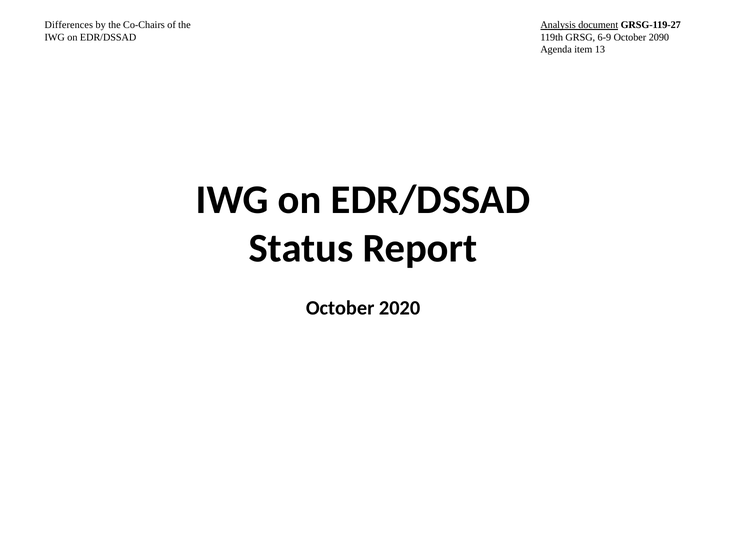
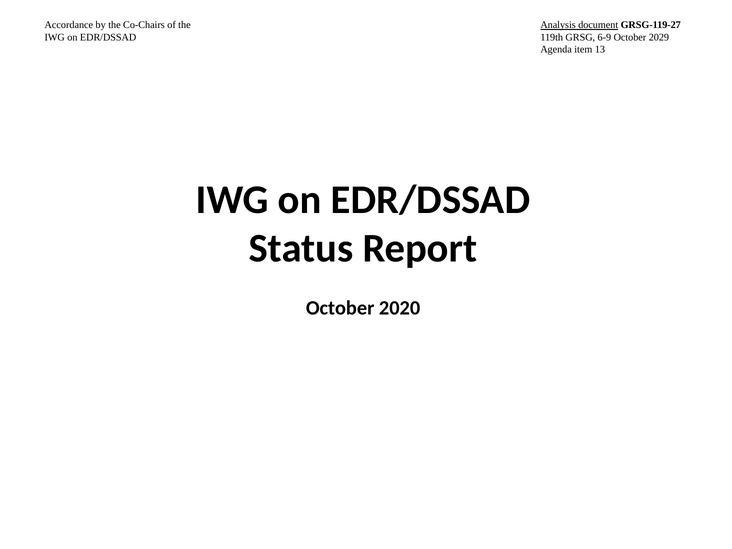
Differences: Differences -> Accordance
2090: 2090 -> 2029
